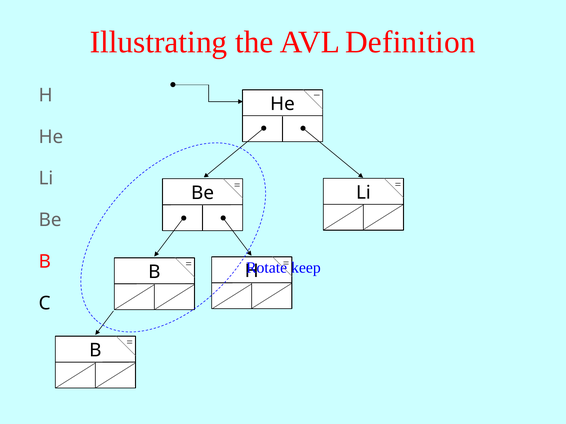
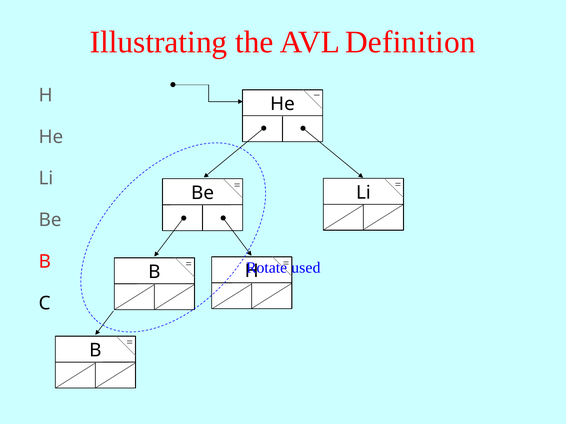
keep: keep -> used
